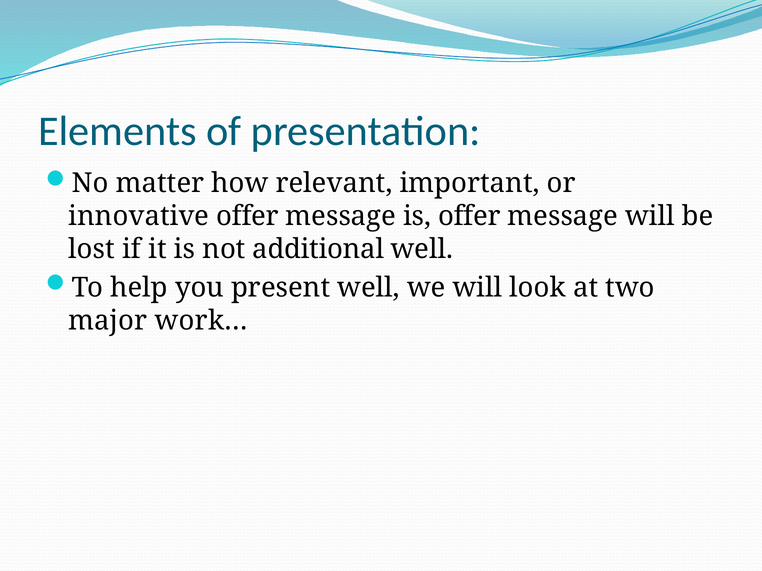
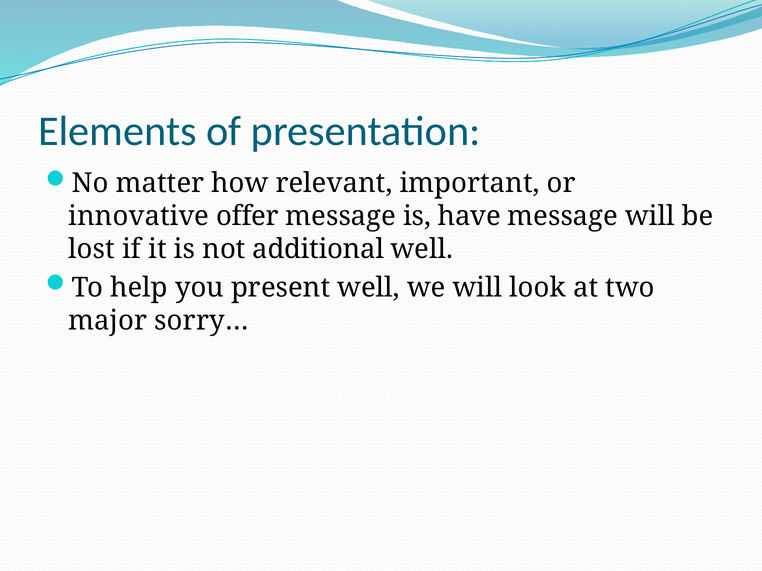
is offer: offer -> have
work…: work… -> sorry…
